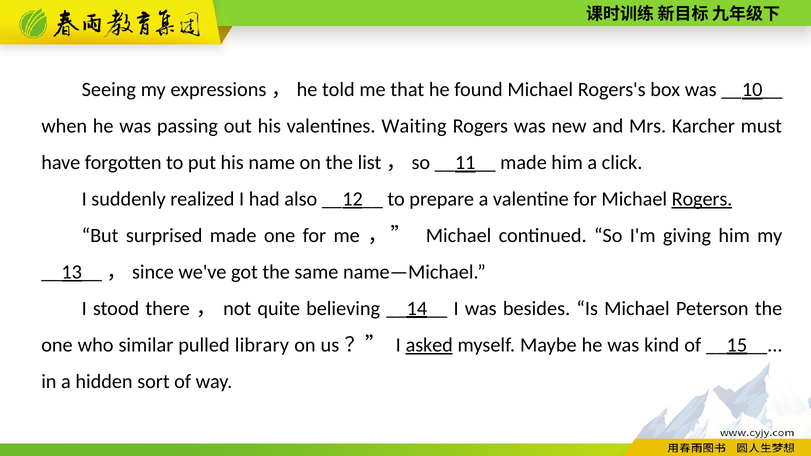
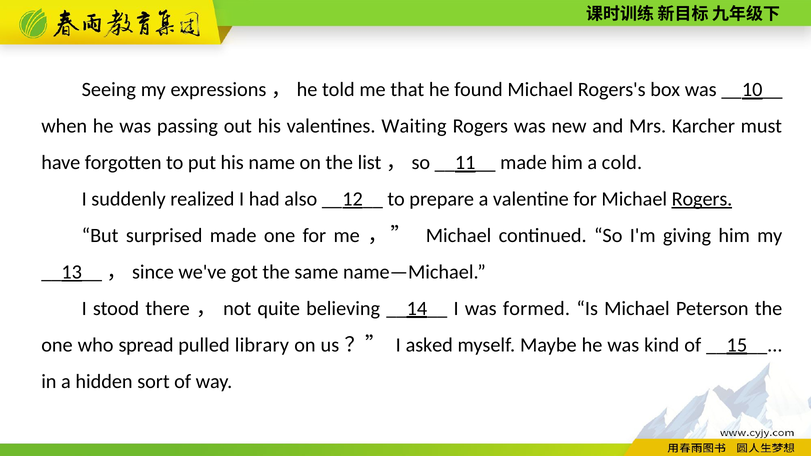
click: click -> cold
besides: besides -> formed
similar: similar -> spread
asked underline: present -> none
